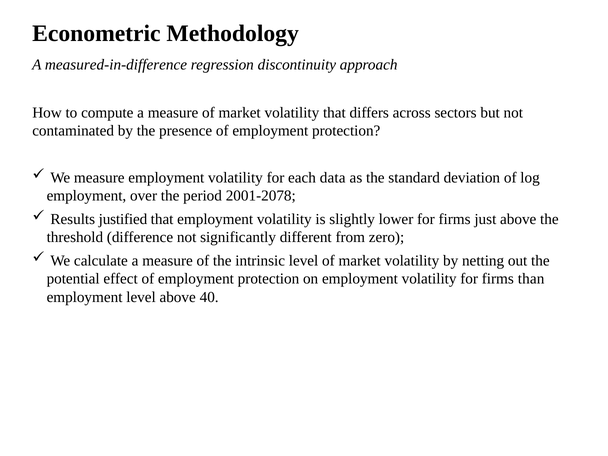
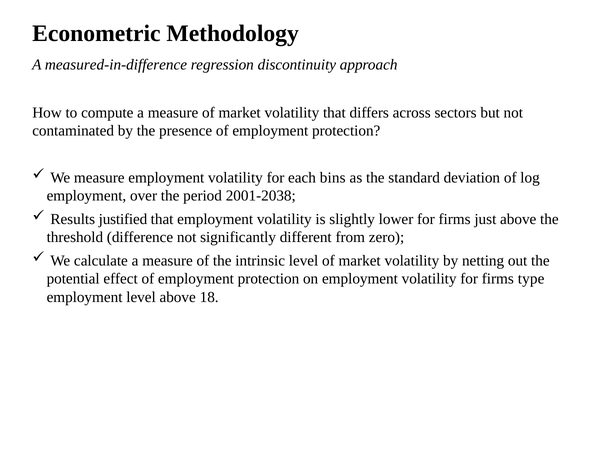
data: data -> bins
2001-2078: 2001-2078 -> 2001-2038
than: than -> type
40: 40 -> 18
